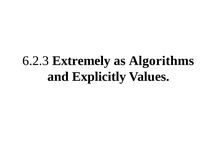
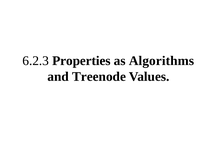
Extremely: Extremely -> Properties
Explicitly: Explicitly -> Treenode
